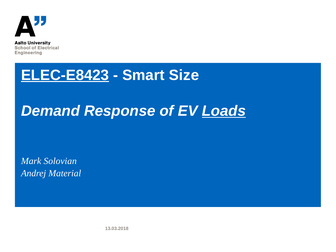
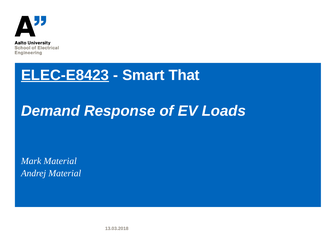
Size: Size -> That
Loads underline: present -> none
Mark Solovian: Solovian -> Material
